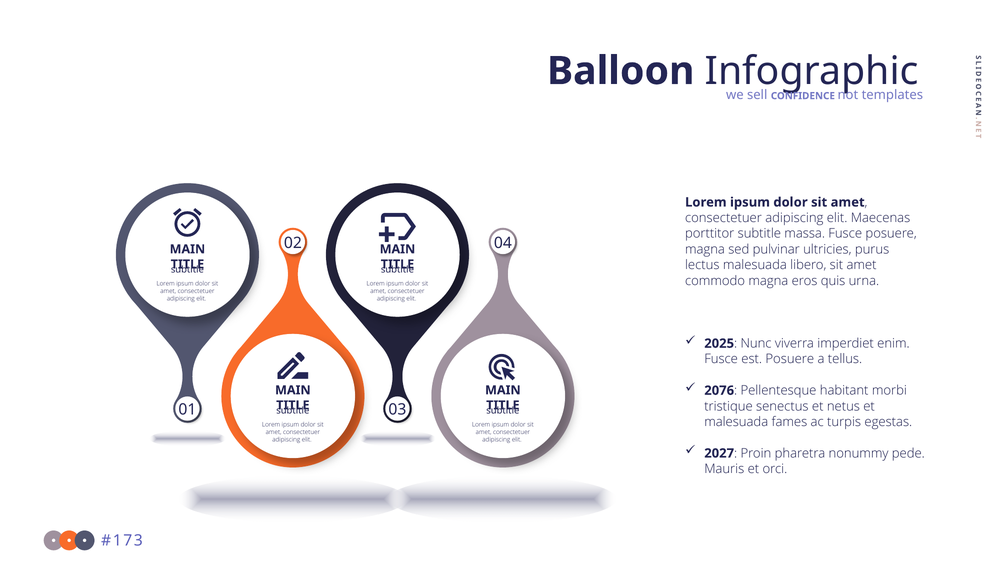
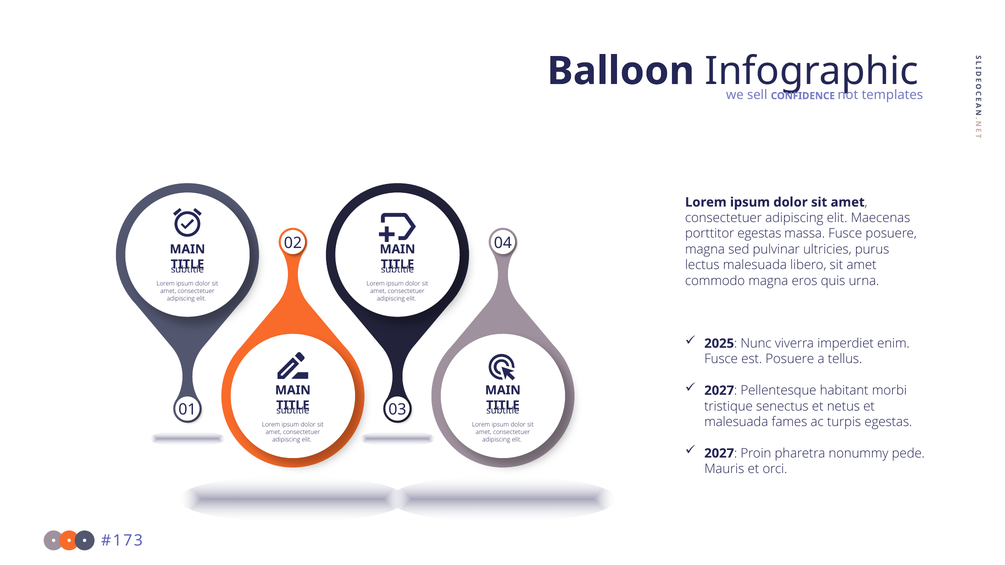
porttitor subtitle: subtitle -> egestas
2076 at (719, 391): 2076 -> 2027
